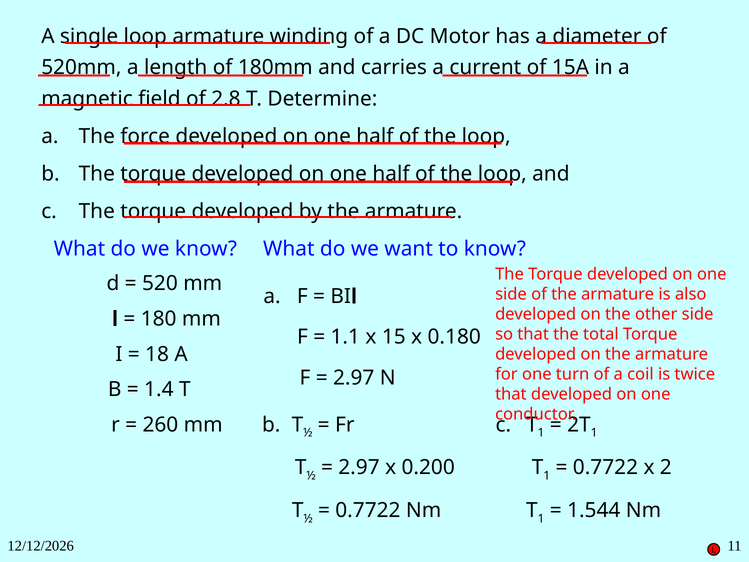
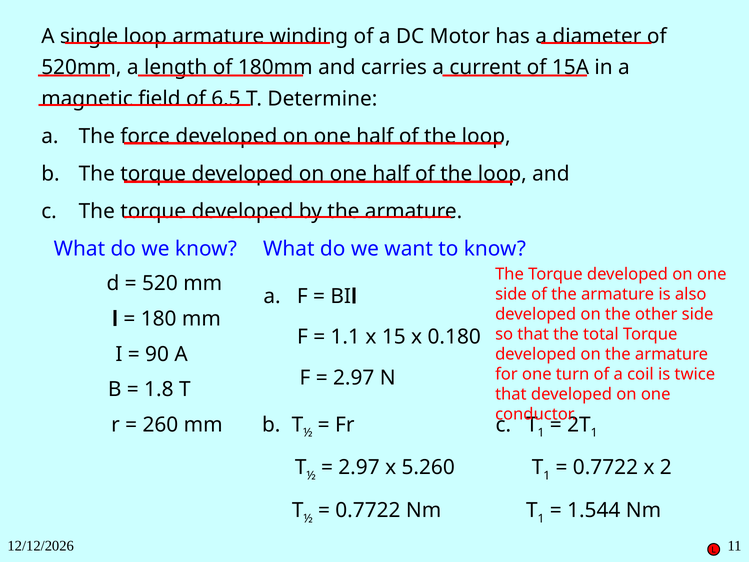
2.8: 2.8 -> 6.5
18: 18 -> 90
1.4: 1.4 -> 1.8
0.200: 0.200 -> 5.260
